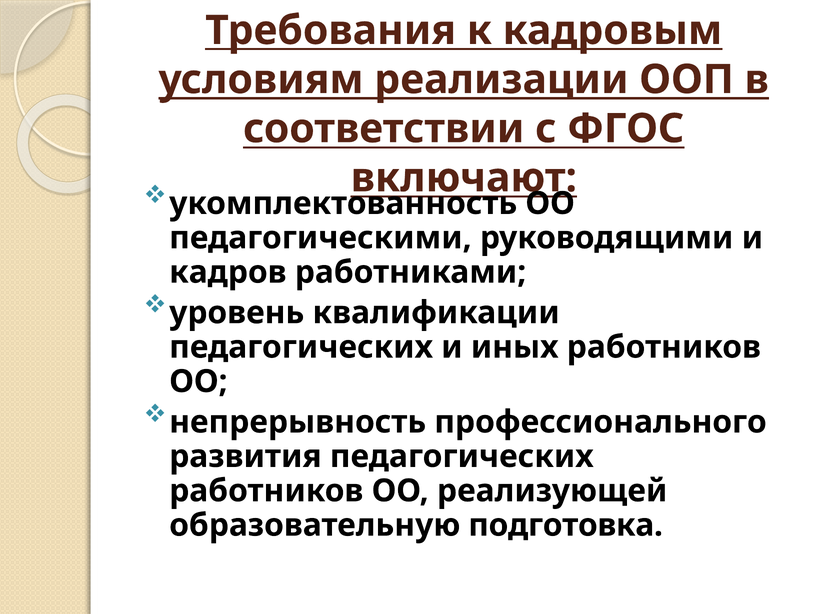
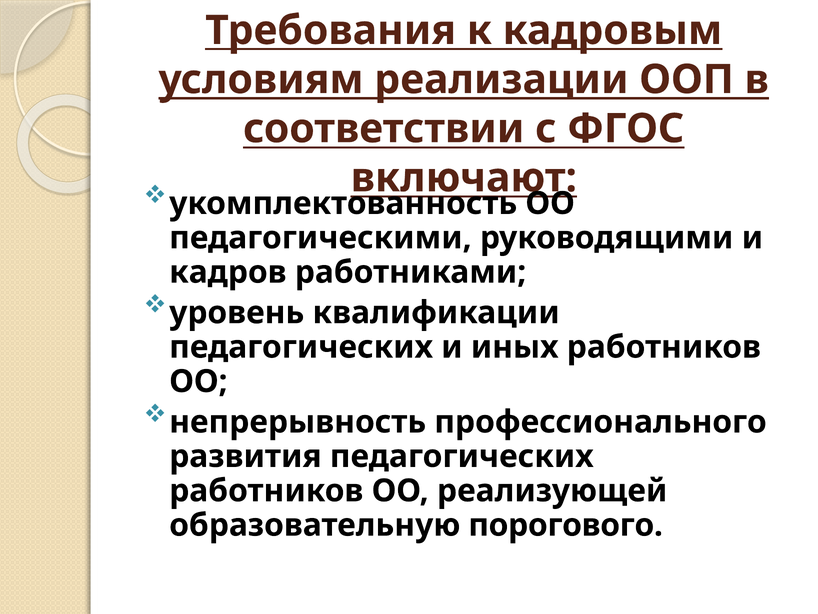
подготовка: подготовка -> порогового
